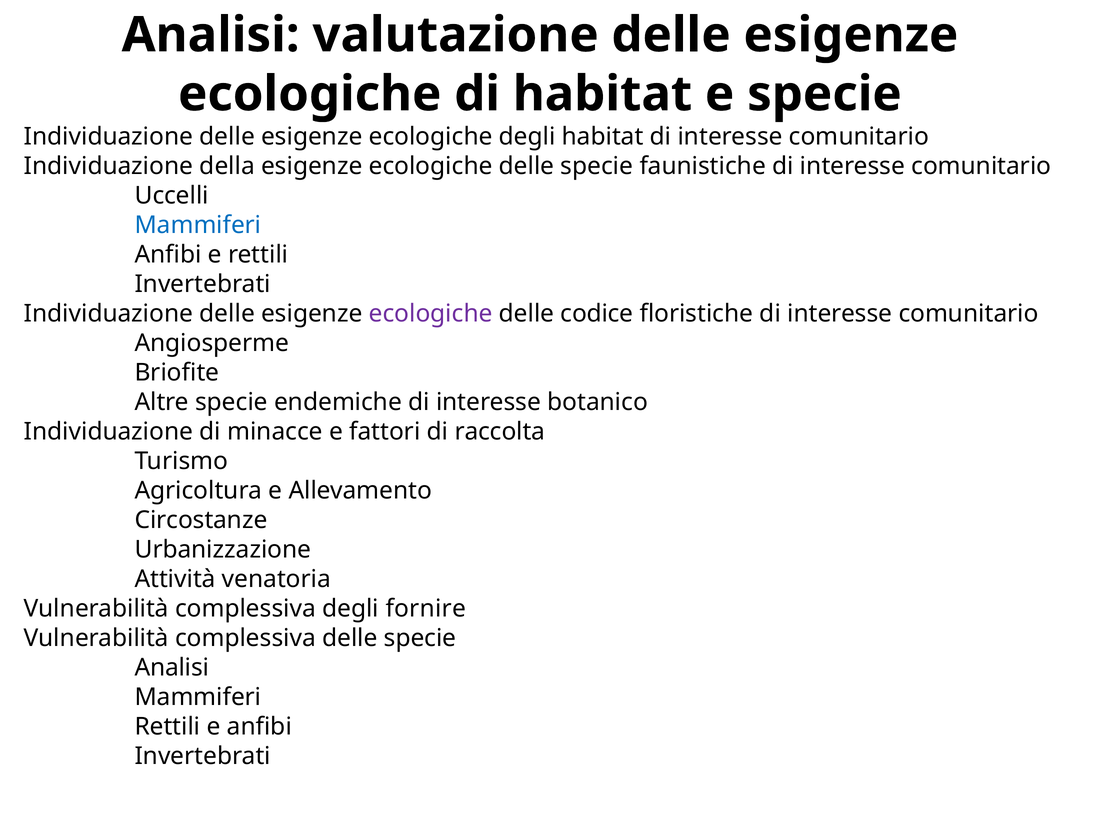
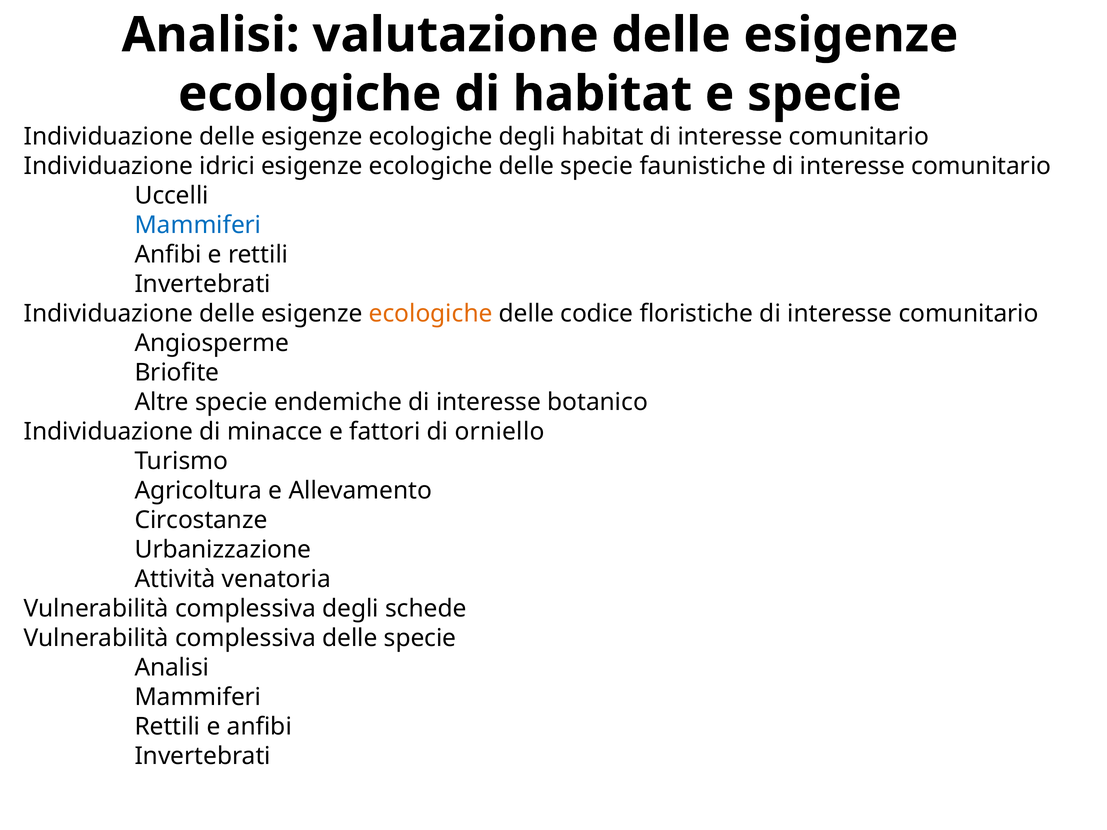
della: della -> idrici
ecologiche at (431, 314) colour: purple -> orange
raccolta: raccolta -> orniello
fornire: fornire -> schede
